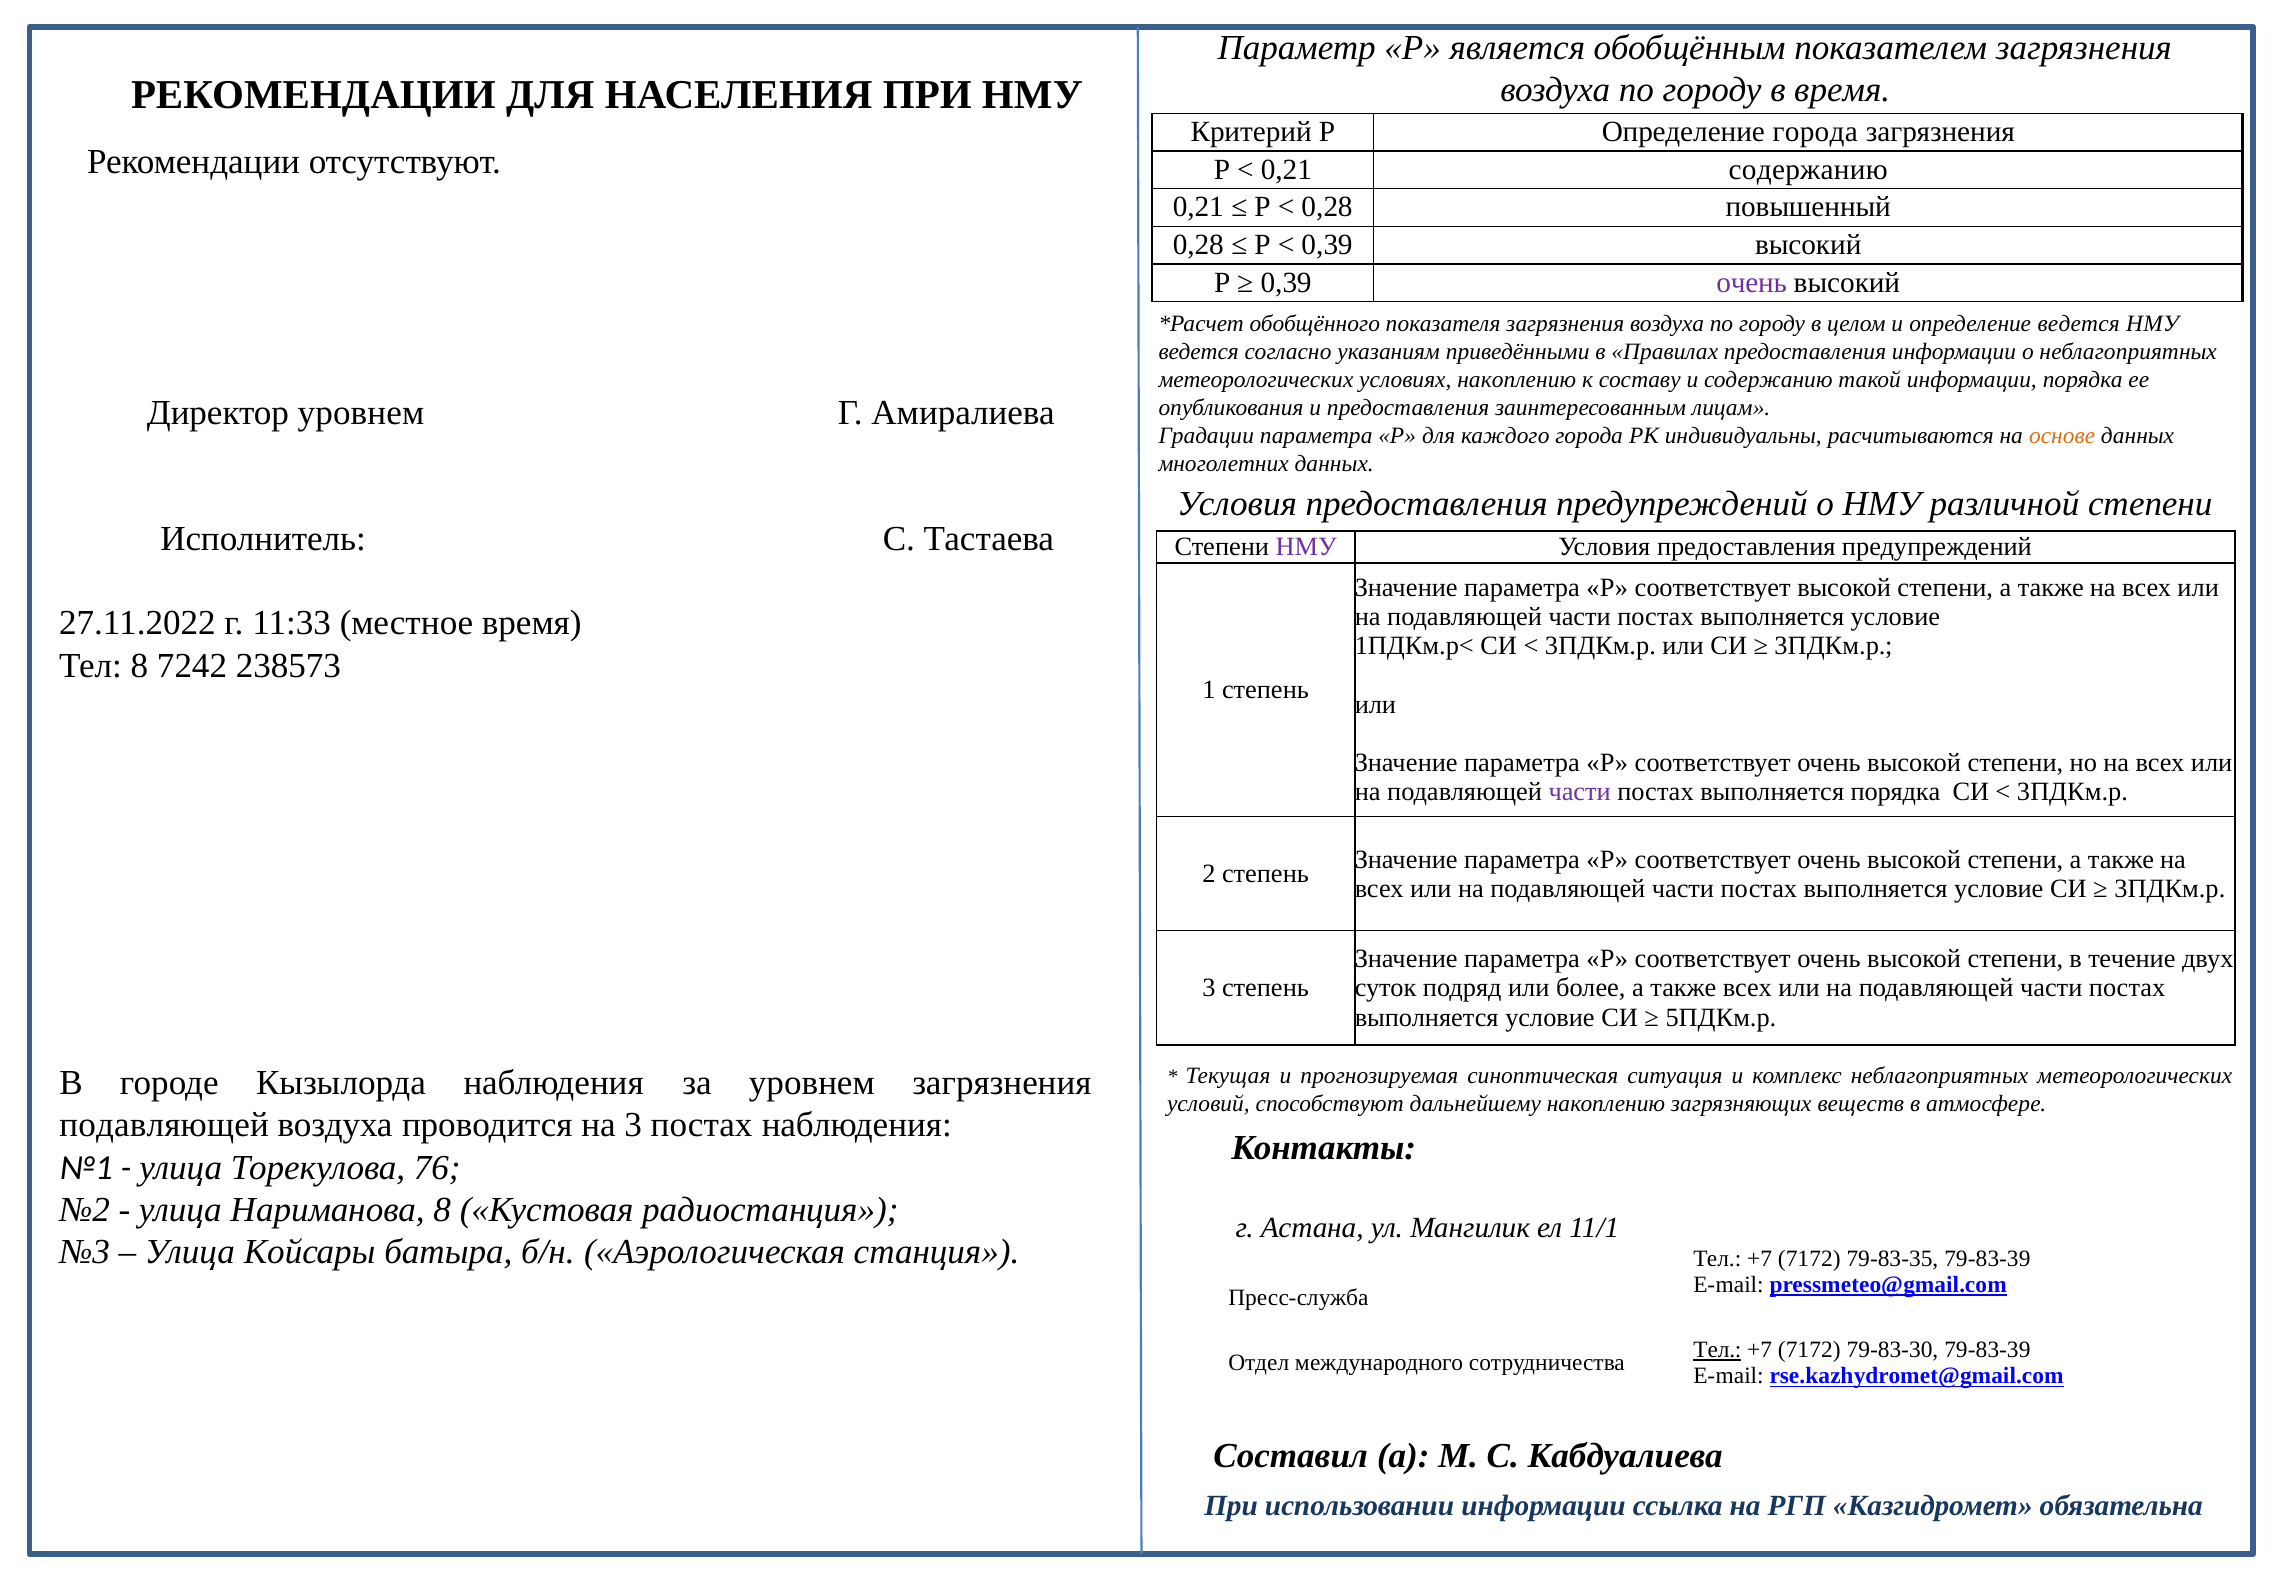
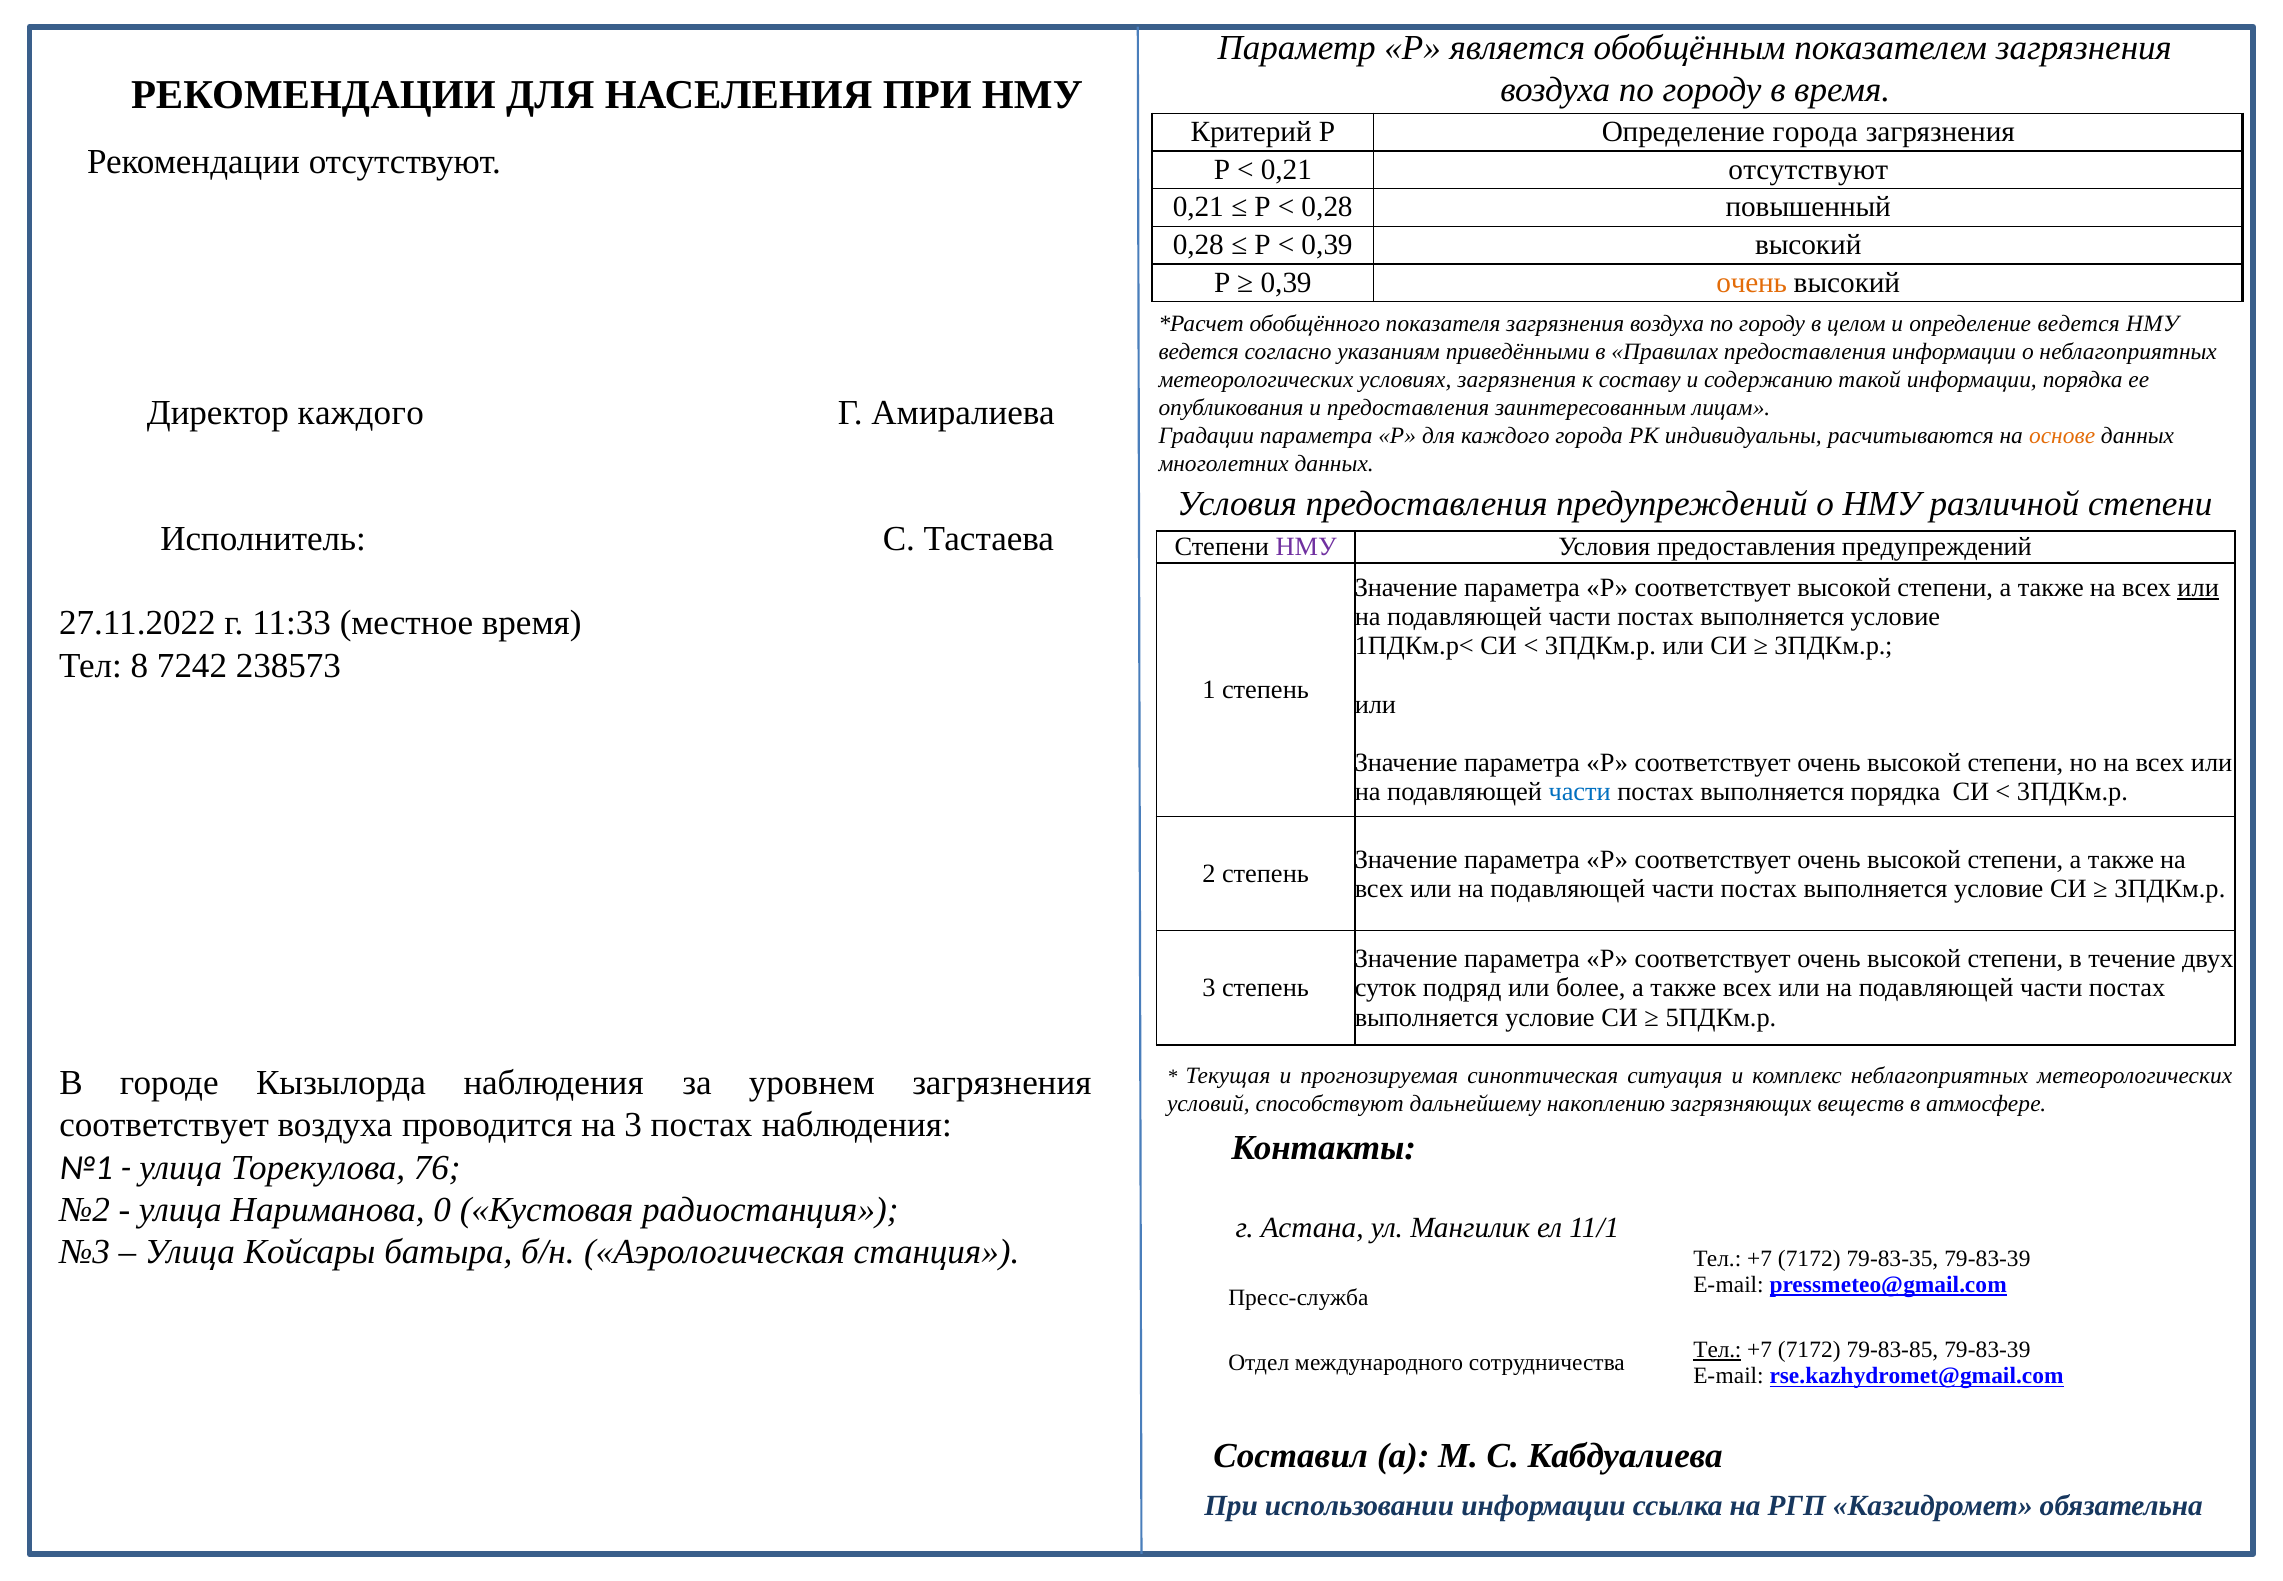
0,21 содержанию: содержанию -> отсутствуют
очень at (1752, 283) colour: purple -> orange
условиях накоплению: накоплению -> загрязнения
Директор уровнем: уровнем -> каждого
или at (2198, 588) underline: none -> present
части at (1580, 792) colour: purple -> blue
подавляющей at (164, 1125): подавляющей -> соответствует
Нариманова 8: 8 -> 0
79-83-30: 79-83-30 -> 79-83-85
